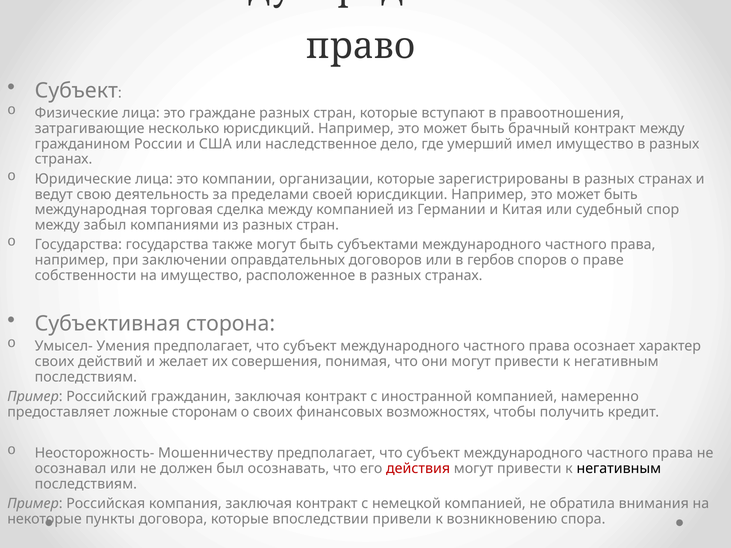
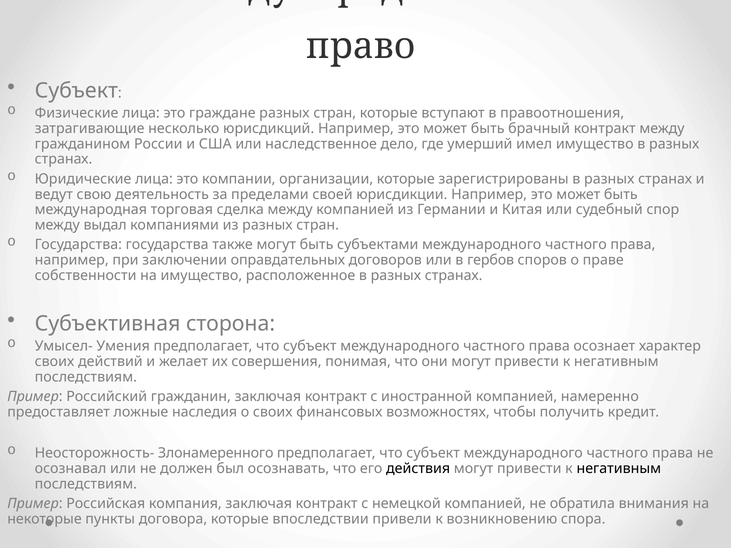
забыл: забыл -> выдал
сторонам: сторонам -> наследия
Мошенничеству: Мошенничеству -> Злонамеренного
действия colour: red -> black
